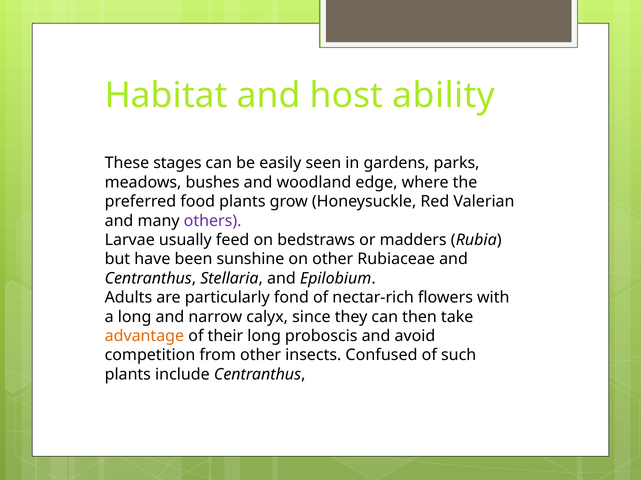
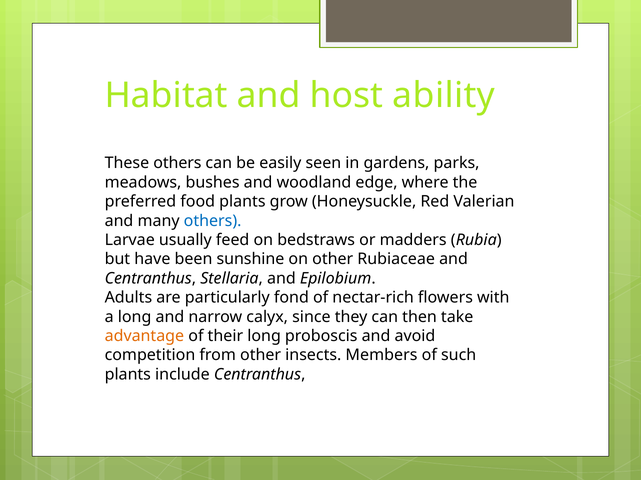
These stages: stages -> others
others at (213, 221) colour: purple -> blue
Confused: Confused -> Members
